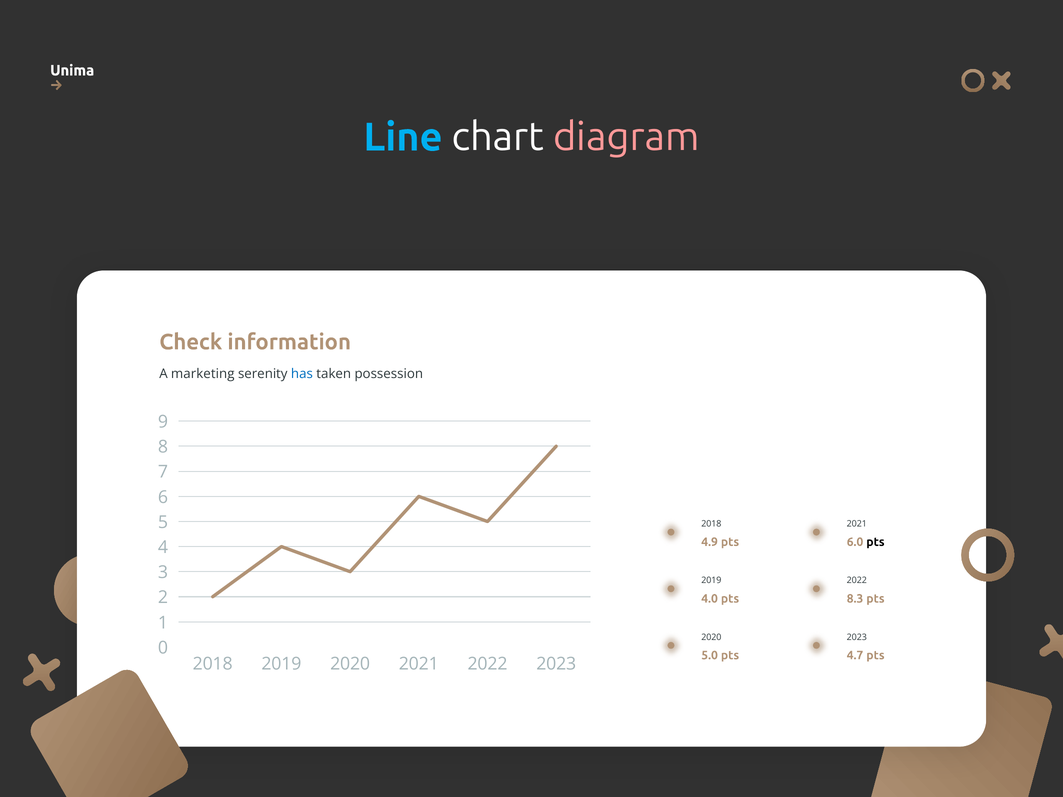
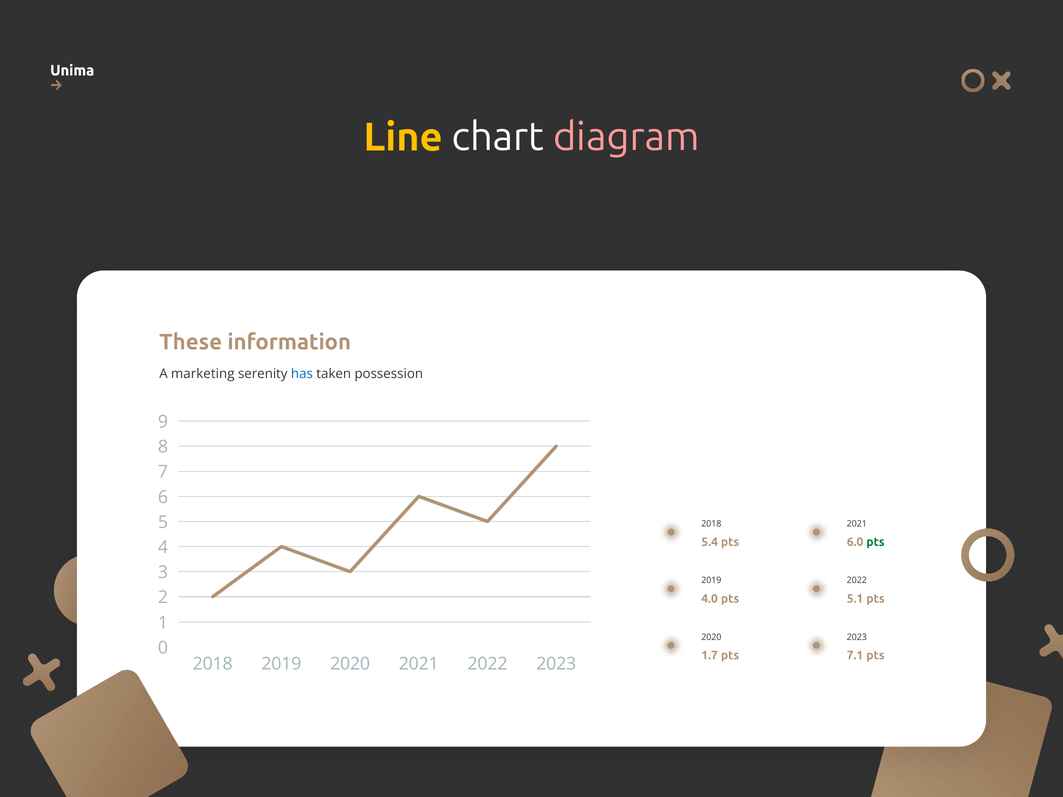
Line colour: light blue -> yellow
Check: Check -> These
4.9: 4.9 -> 5.4
pts at (875, 542) colour: black -> green
8.3: 8.3 -> 5.1
5.0: 5.0 -> 1.7
4.7: 4.7 -> 7.1
